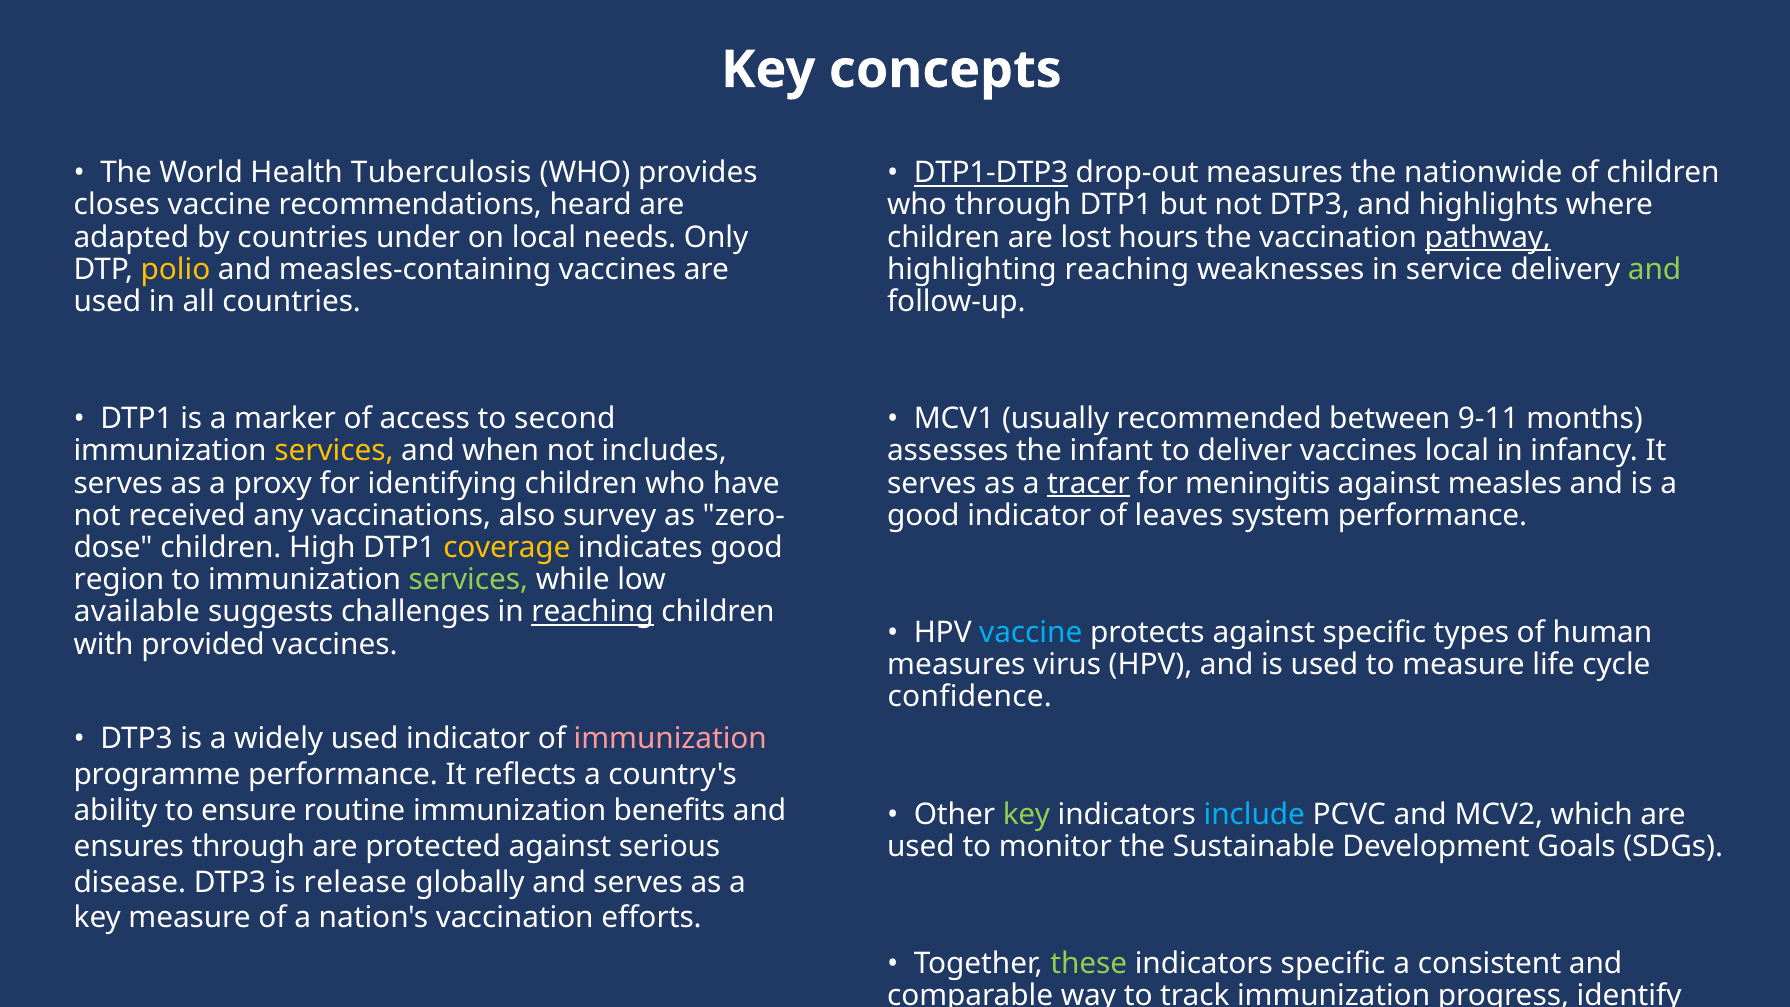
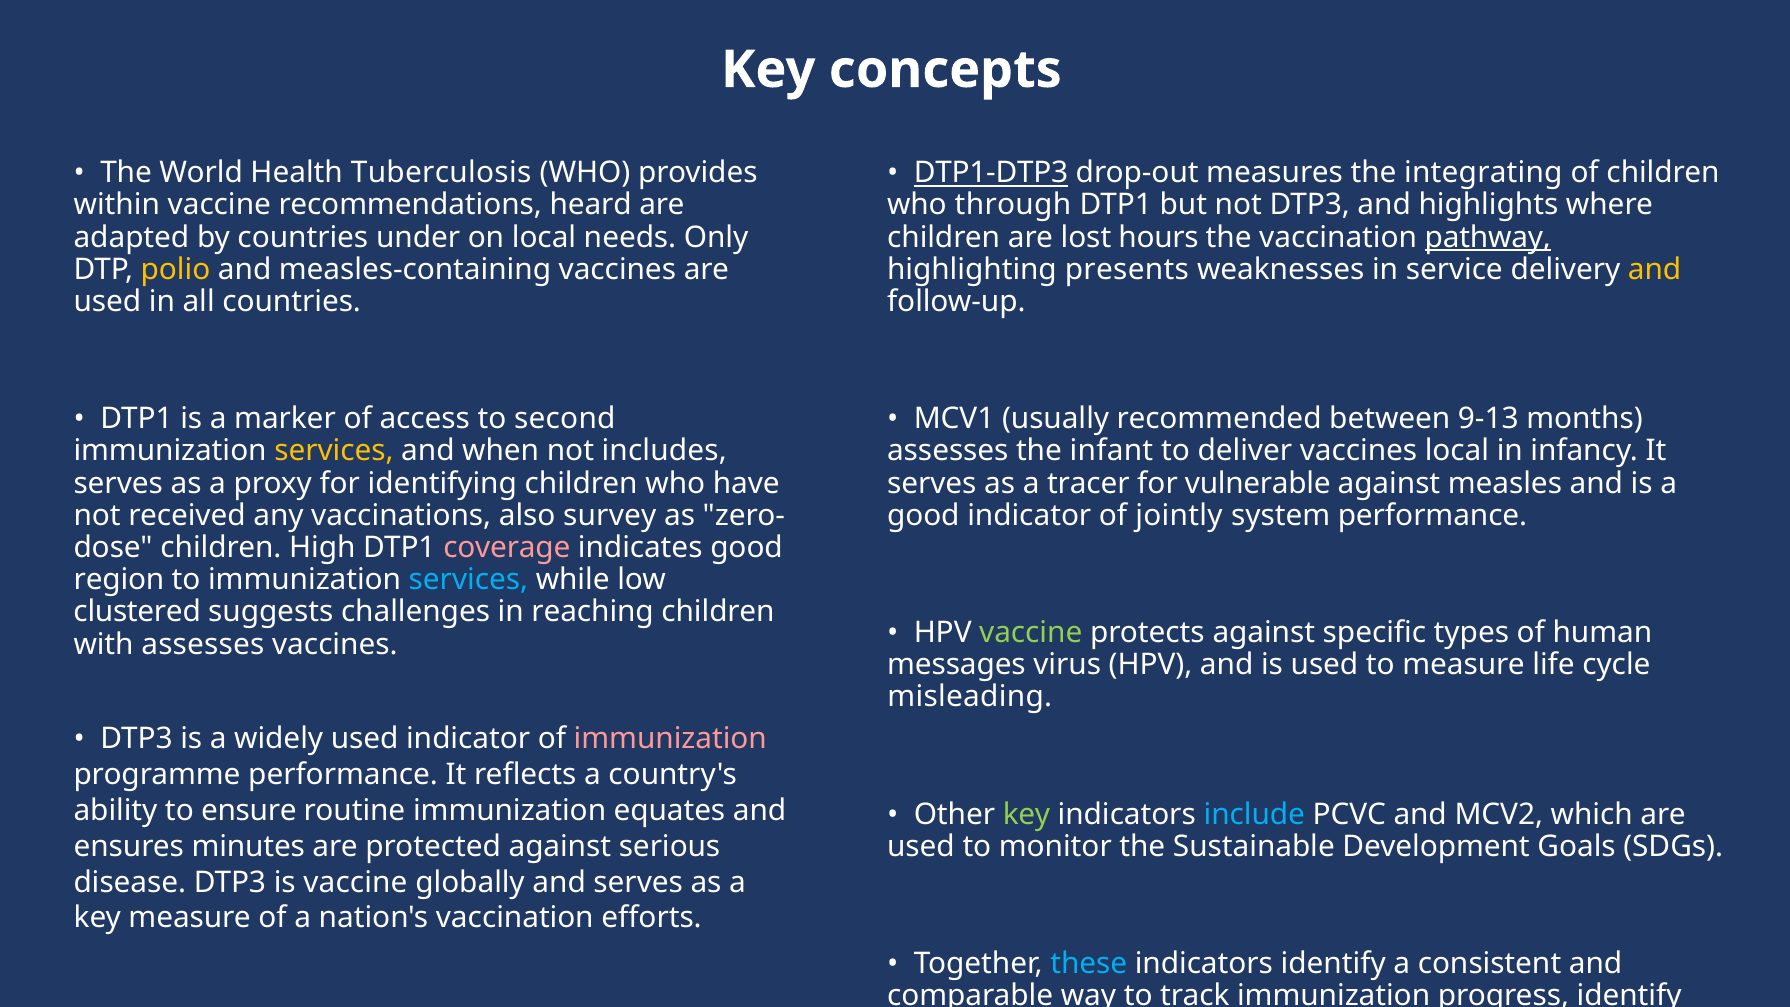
nationwide: nationwide -> integrating
closes: closes -> within
highlighting reaching: reaching -> presents
and at (1655, 269) colour: light green -> yellow
9-11: 9-11 -> 9-13
tracer underline: present -> none
meningitis: meningitis -> vulnerable
leaves: leaves -> jointly
coverage colour: yellow -> pink
services at (468, 580) colour: light green -> light blue
available: available -> clustered
reaching at (593, 612) underline: present -> none
vaccine at (1031, 633) colour: light blue -> light green
with provided: provided -> assesses
measures at (956, 665): measures -> messages
confidence: confidence -> misleading
benefits: benefits -> equates
ensures through: through -> minutes
is release: release -> vaccine
these colour: light green -> light blue
indicators specific: specific -> identify
